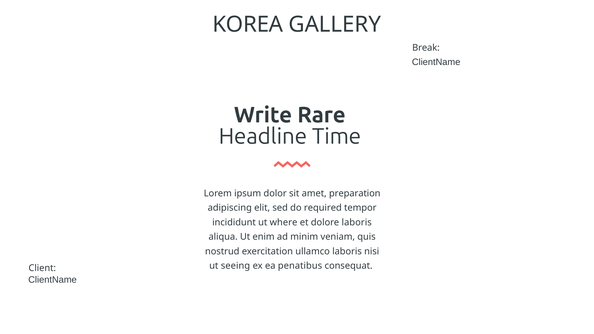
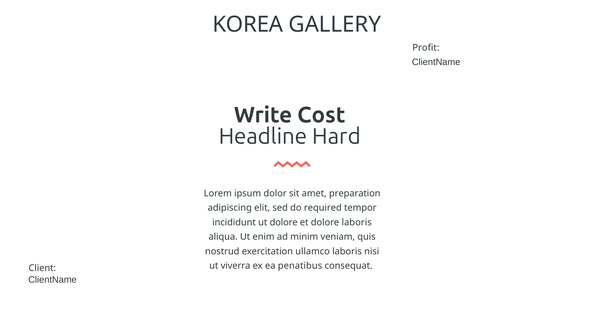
Break: Break -> Profit
Rare: Rare -> Cost
Time: Time -> Hard
ut where: where -> dolore
seeing: seeing -> viverra
